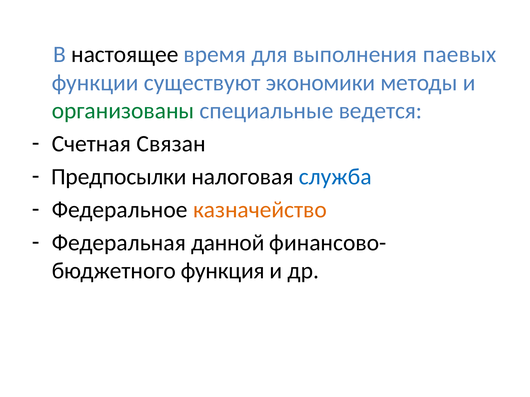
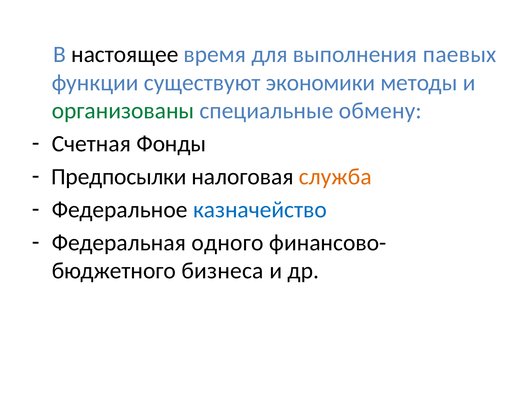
ведется: ведется -> обмену
Связан: Связан -> Фонды
служба colour: blue -> orange
казначейство colour: orange -> blue
данной: данной -> одного
функция: функция -> бизнеса
